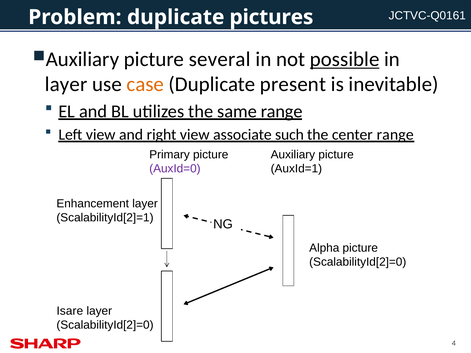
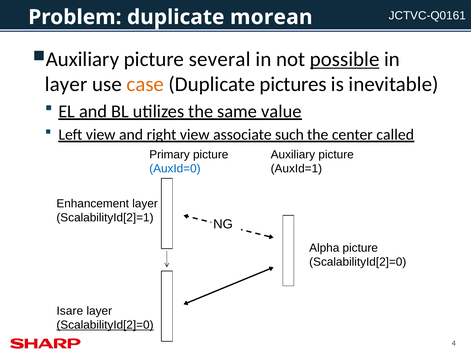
pictures: pictures -> morean
present: present -> pictures
same range: range -> value
center range: range -> called
AuxId=0 colour: purple -> blue
ScalabilityId[2]=0 at (105, 325) underline: none -> present
